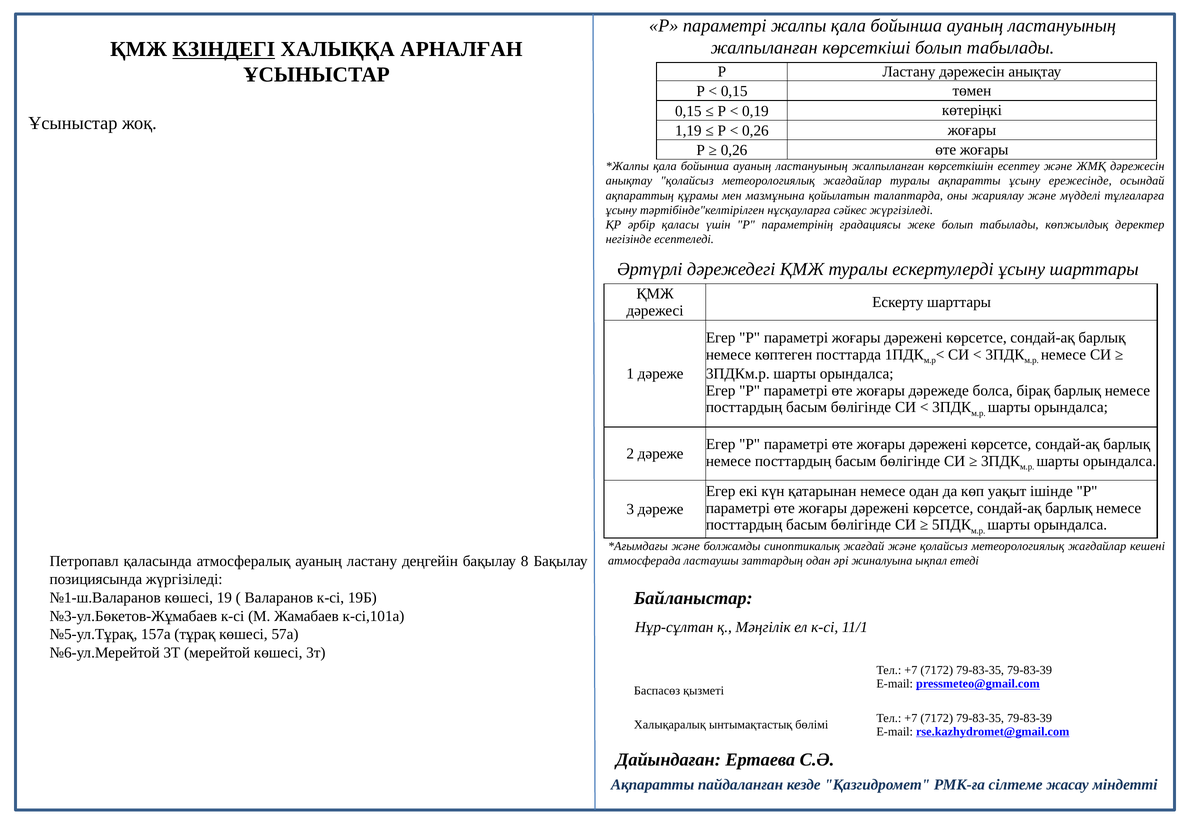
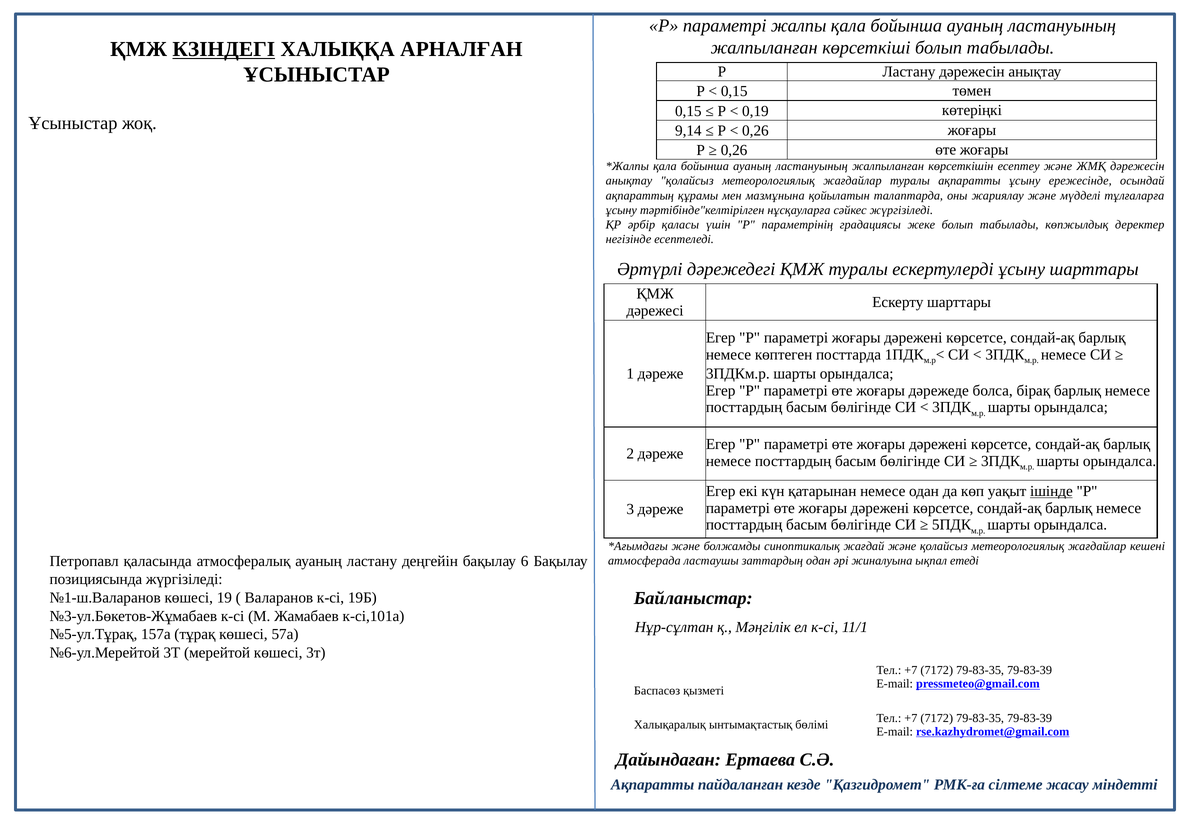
1,19: 1,19 -> 9,14
ішінде underline: none -> present
8: 8 -> 6
